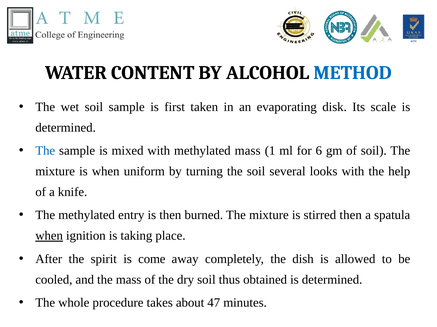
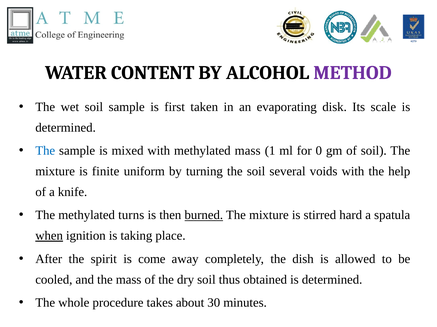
METHOD colour: blue -> purple
6: 6 -> 0
is when: when -> finite
looks: looks -> voids
entry: entry -> turns
burned underline: none -> present
stirred then: then -> hard
47: 47 -> 30
